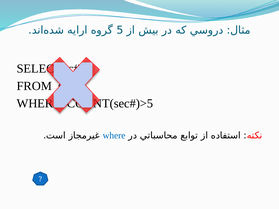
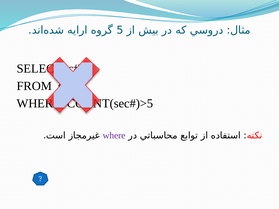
where at (114, 135) colour: blue -> purple
